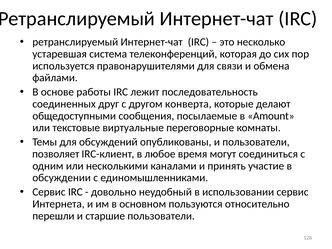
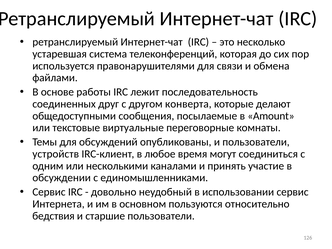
позволяет: позволяет -> устройств
перешли: перешли -> бедствия
